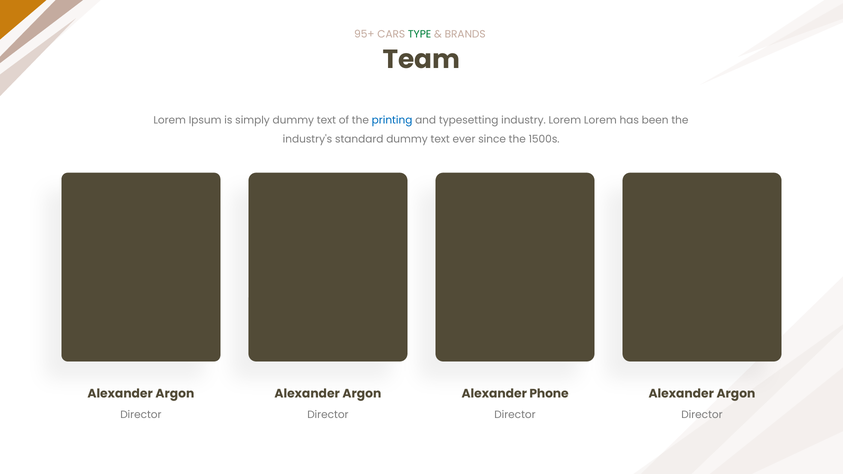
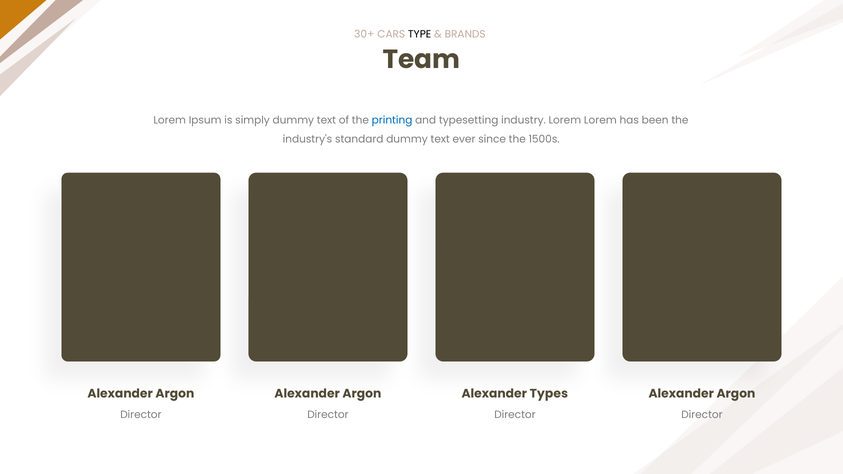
95+: 95+ -> 30+
TYPE colour: green -> black
Phone: Phone -> Types
